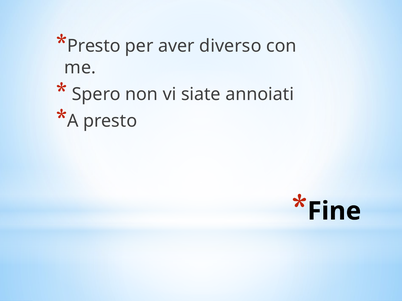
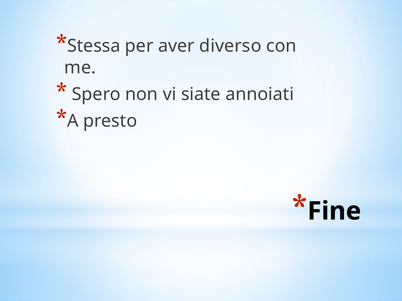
Presto at (94, 46): Presto -> Stessa
